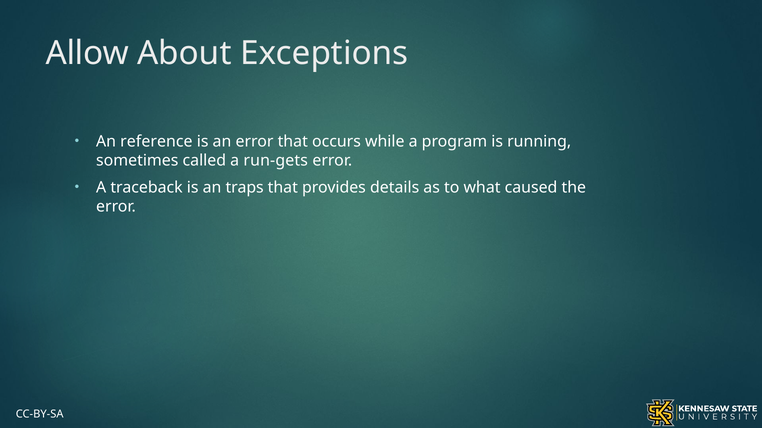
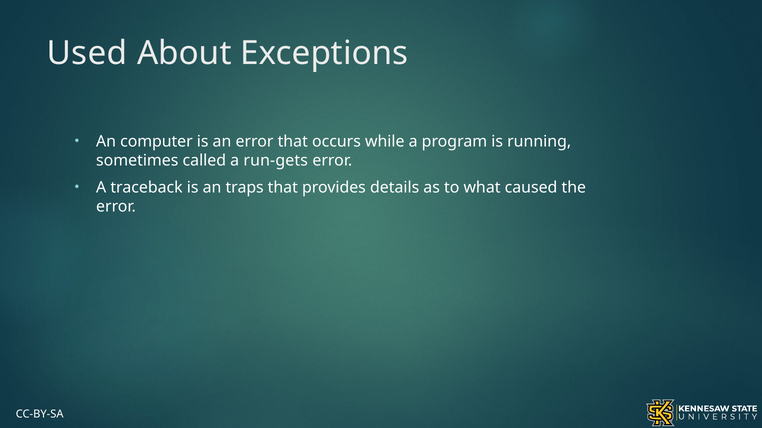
Allow: Allow -> Used
reference: reference -> computer
